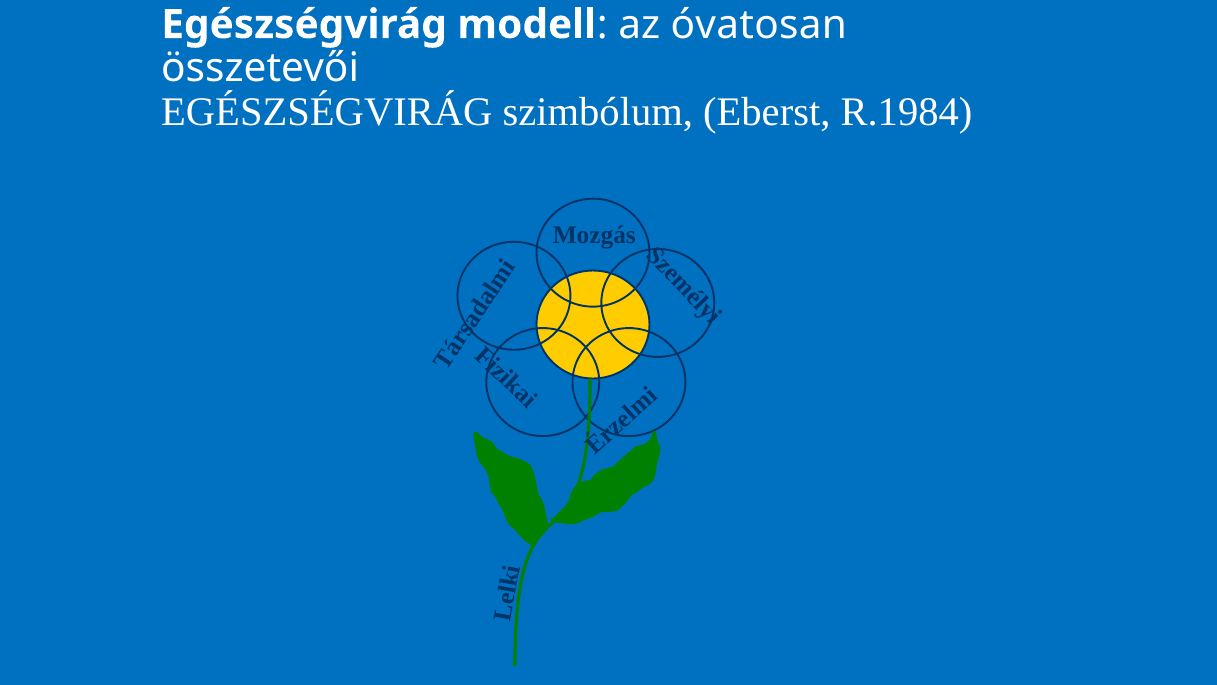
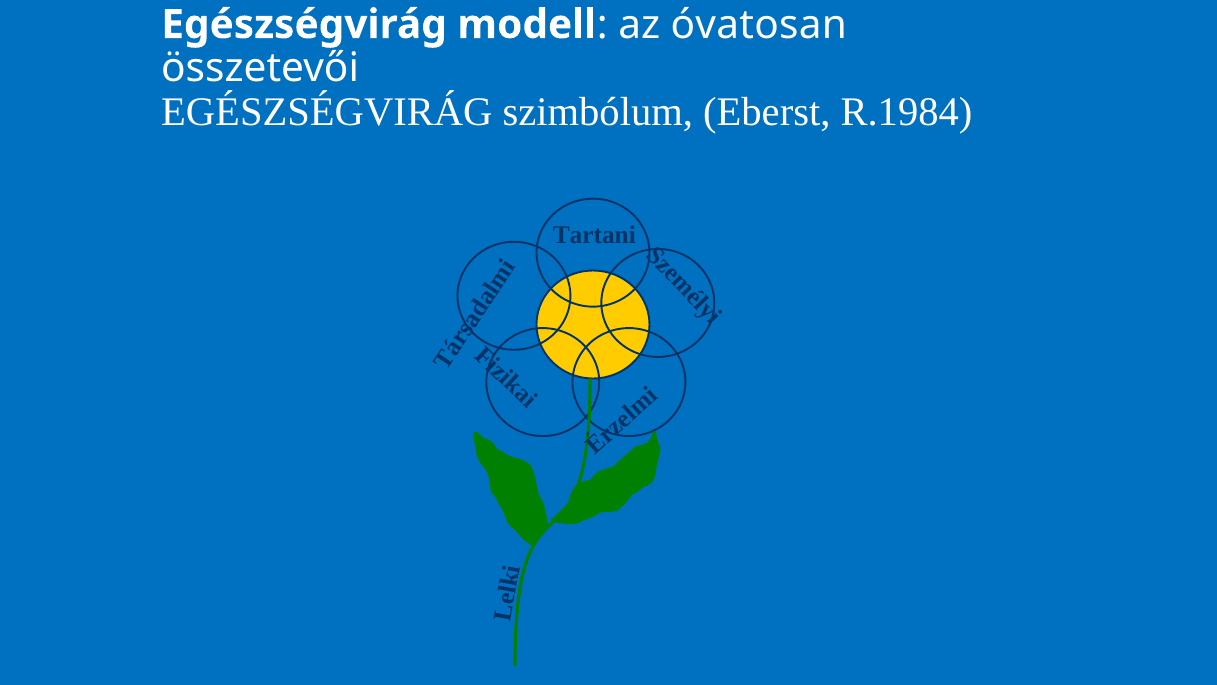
Mozgás: Mozgás -> Tartani
